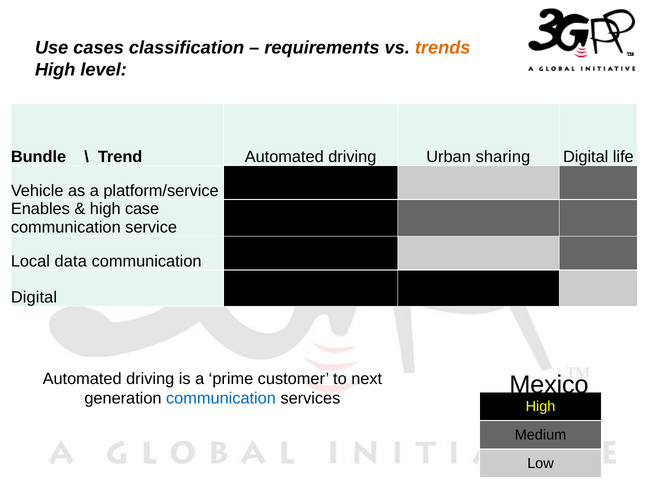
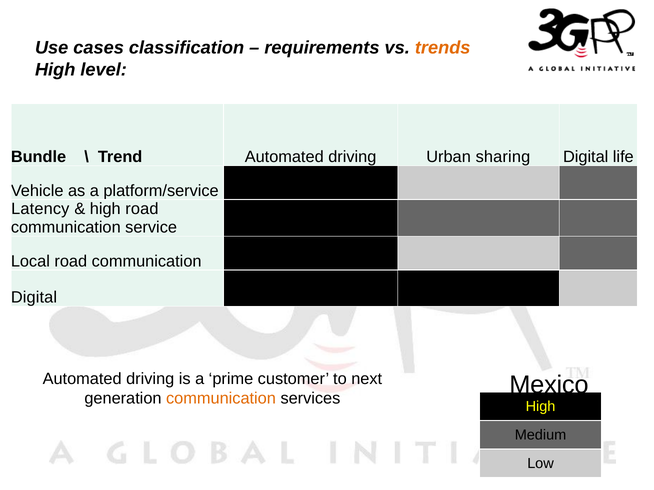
Enables: Enables -> Latency
high case: case -> road
Local data: data -> road
communication at (221, 399) colour: blue -> orange
